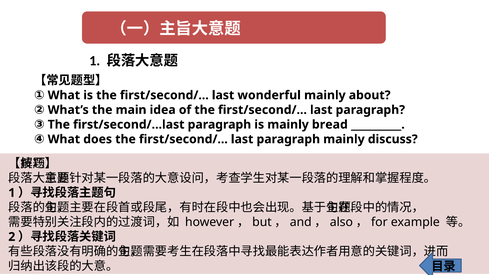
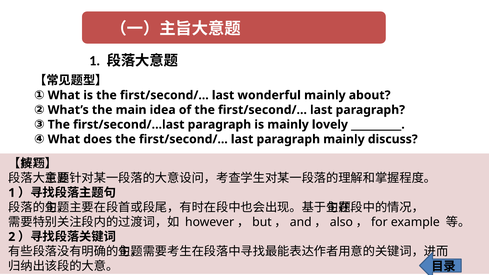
bread: bread -> lovely
